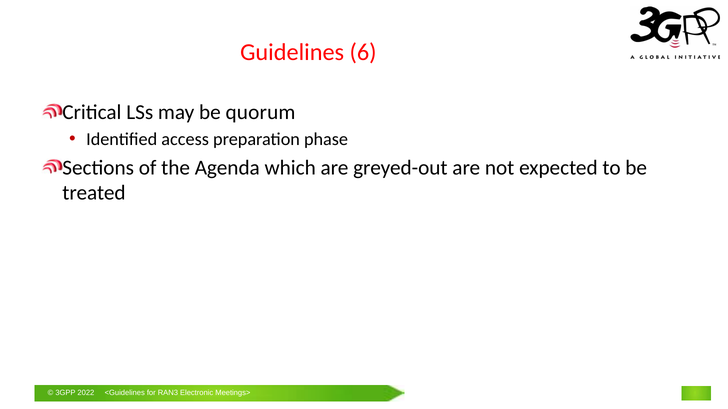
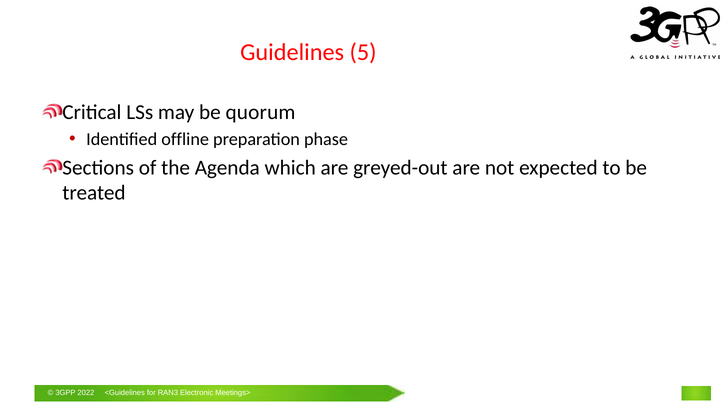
6: 6 -> 5
access: access -> offline
